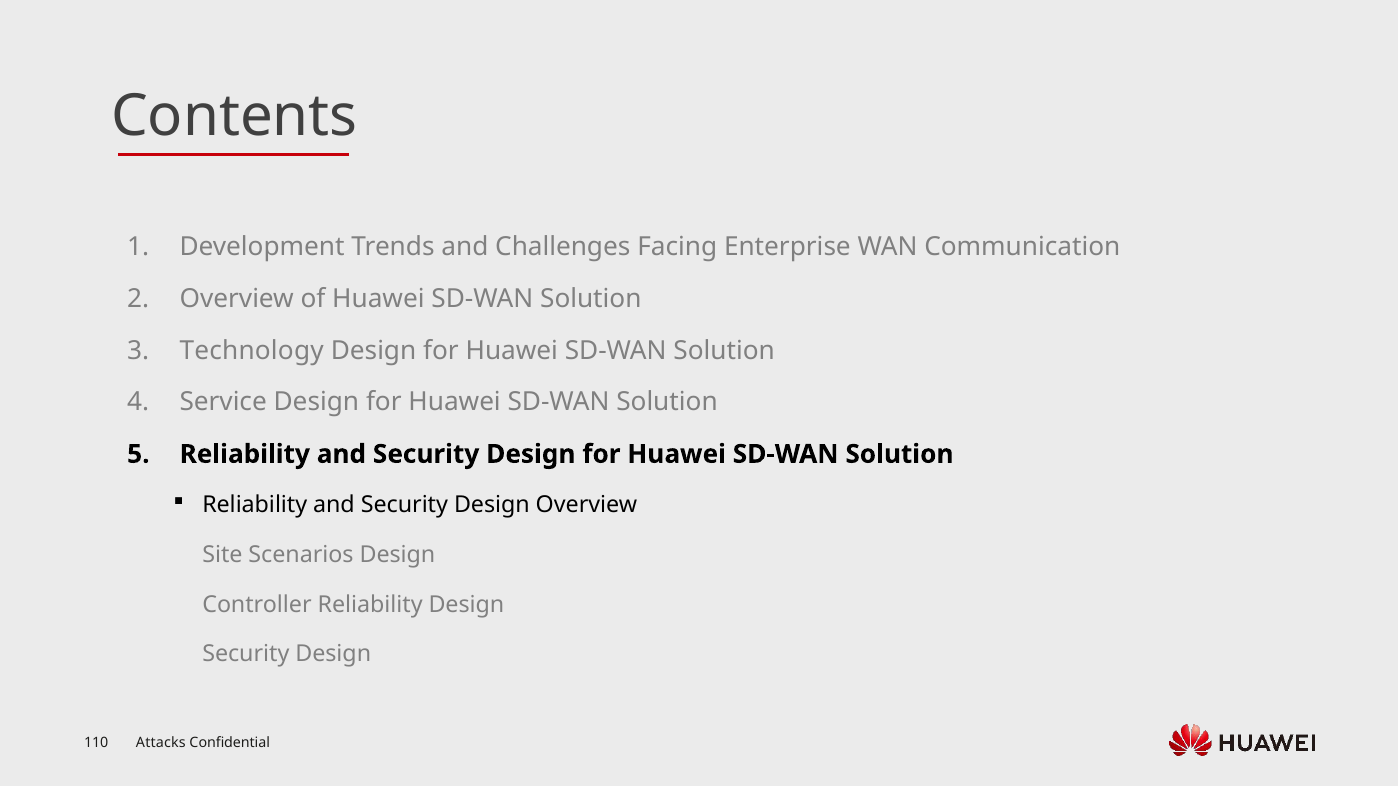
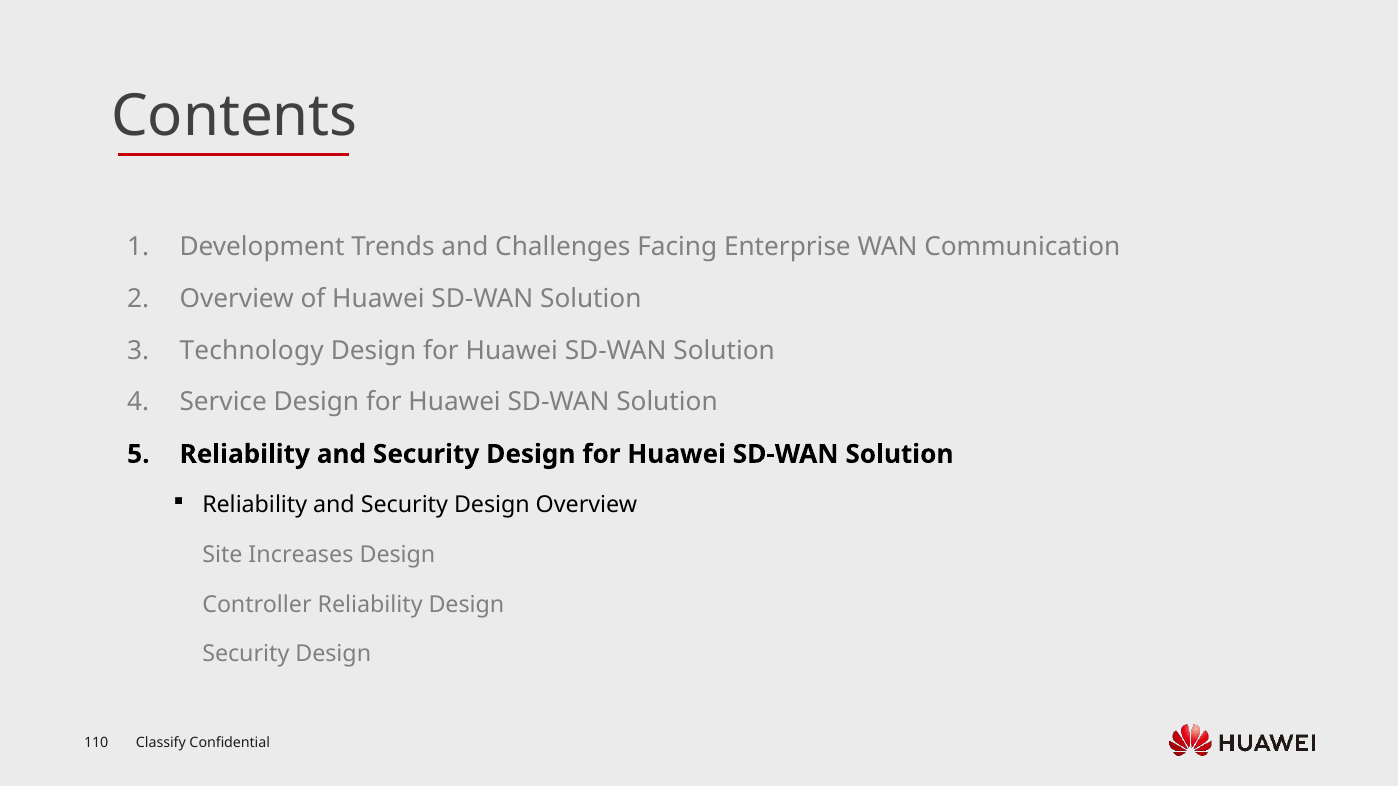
Scenarios: Scenarios -> Increases
Attacks: Attacks -> Classify
